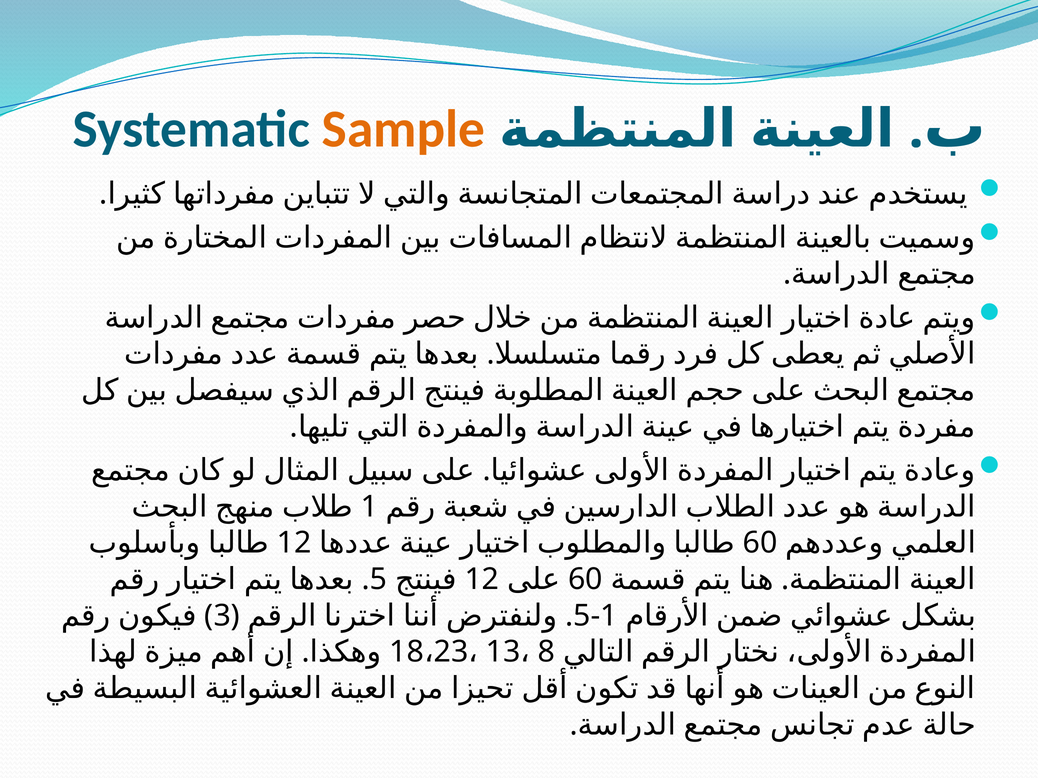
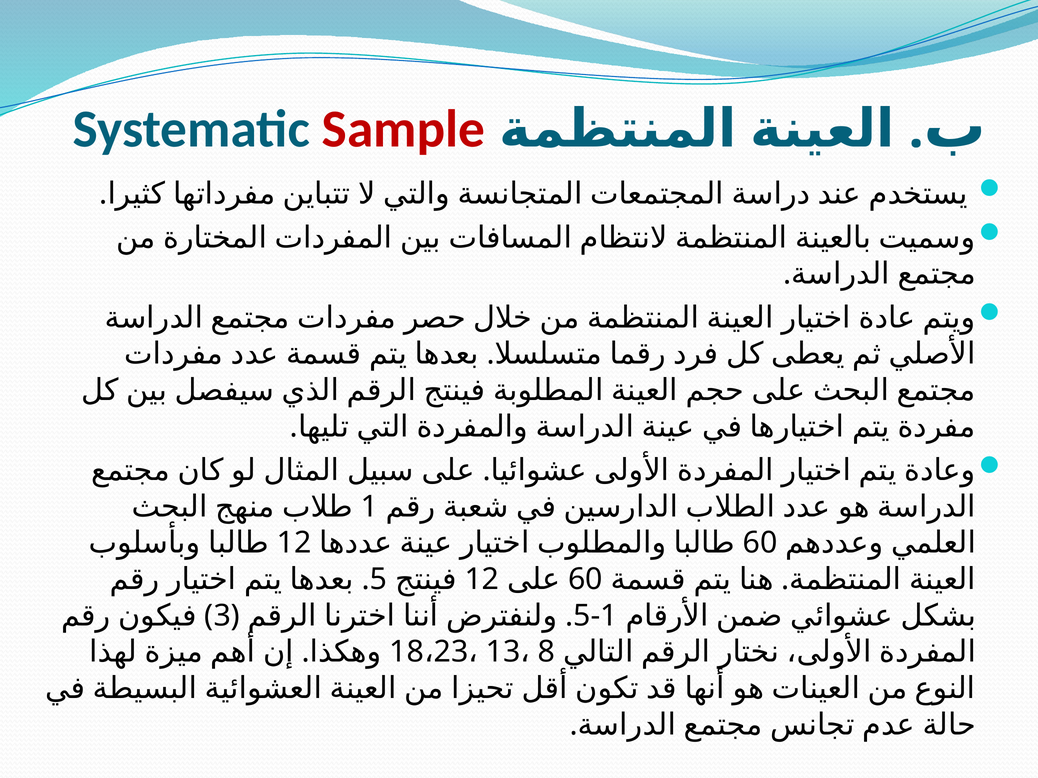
Sample colour: orange -> red
